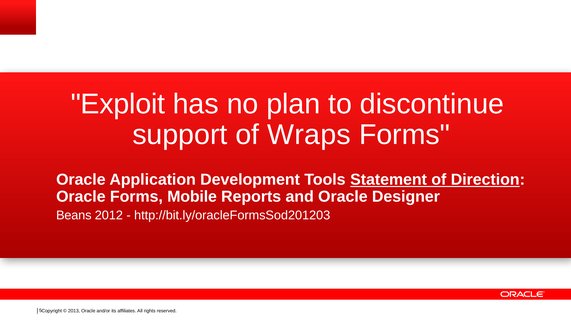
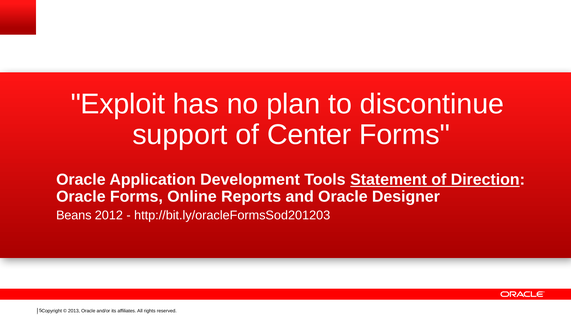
Wraps: Wraps -> Center
Mobile: Mobile -> Online
